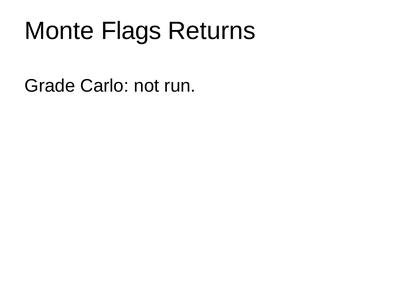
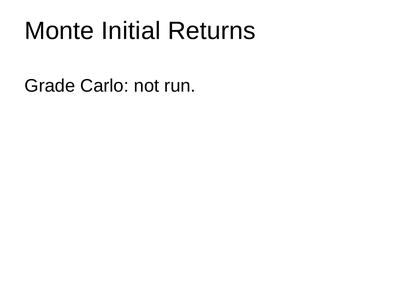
Flags: Flags -> Initial
